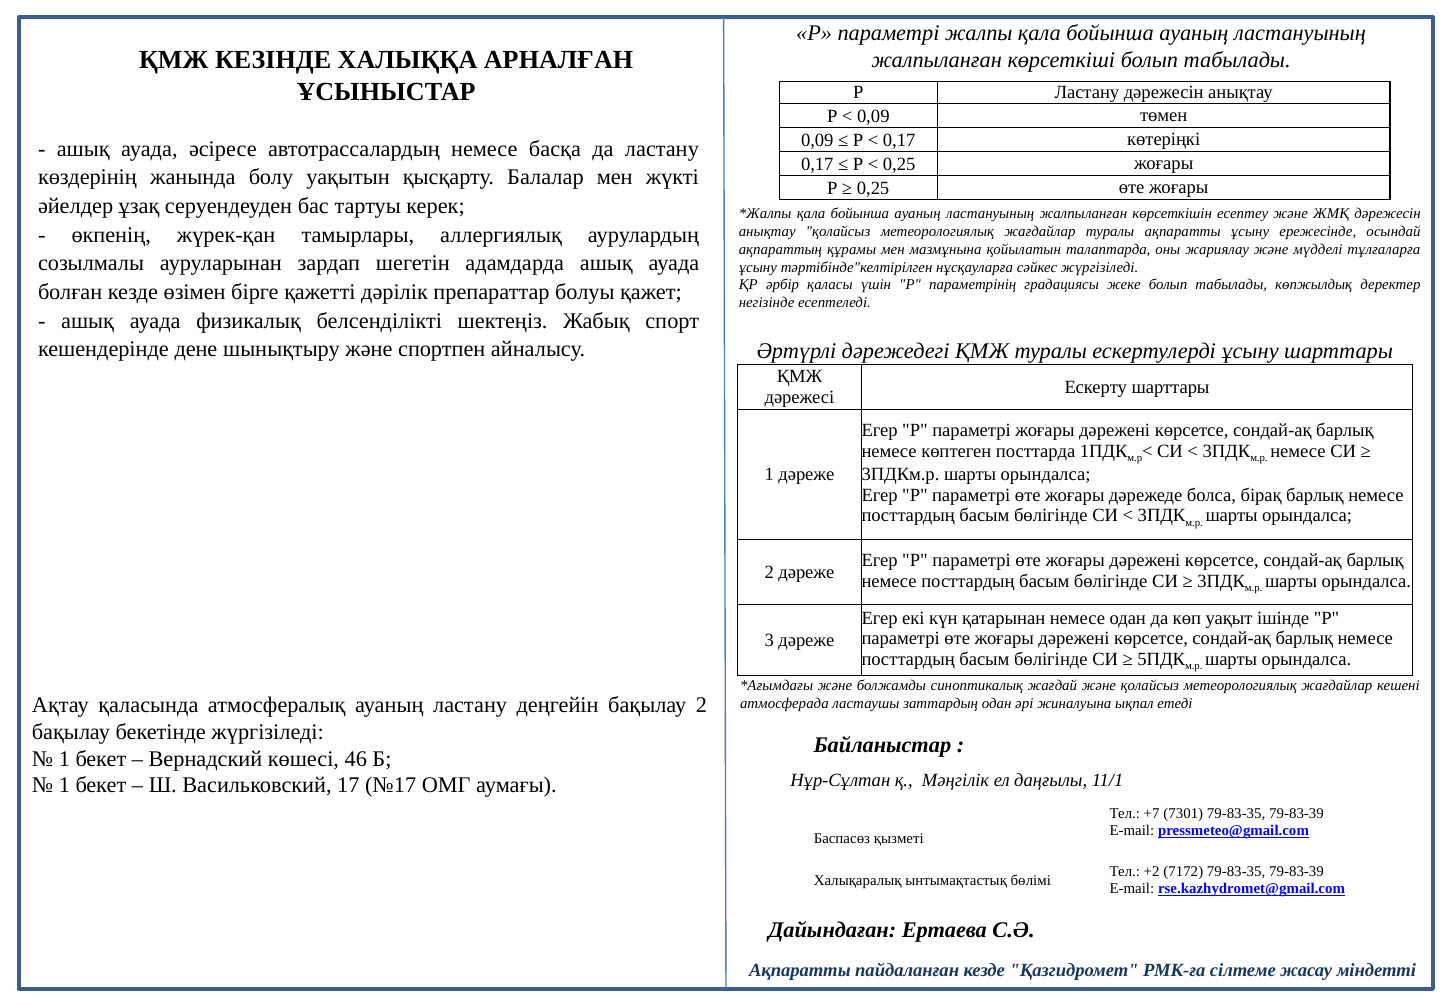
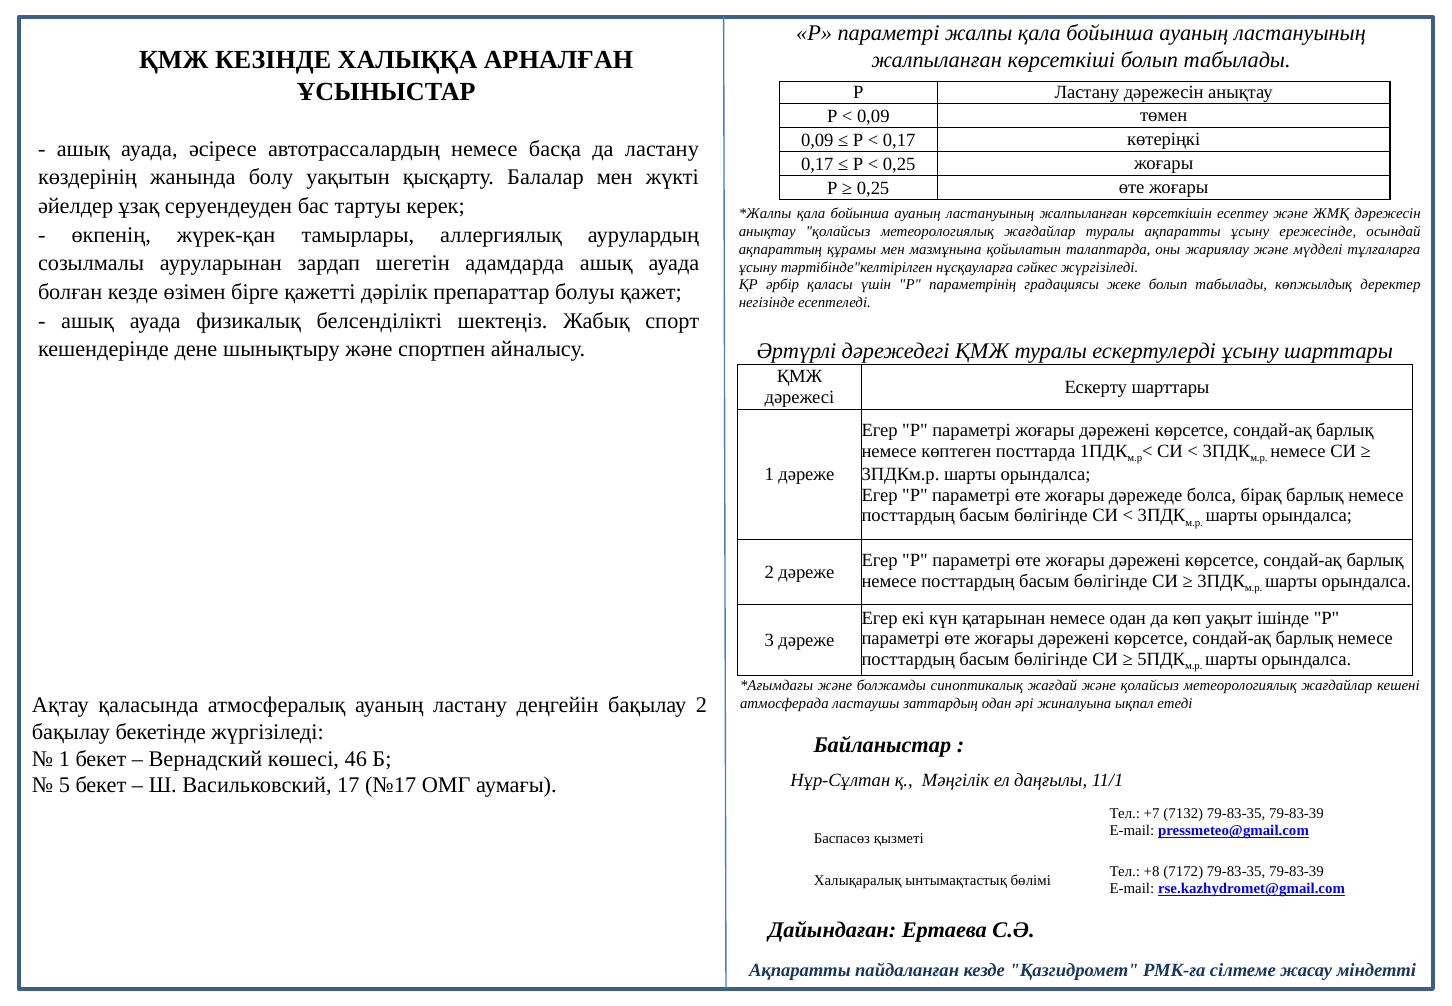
1 at (64, 785): 1 -> 5
7301: 7301 -> 7132
+2: +2 -> +8
